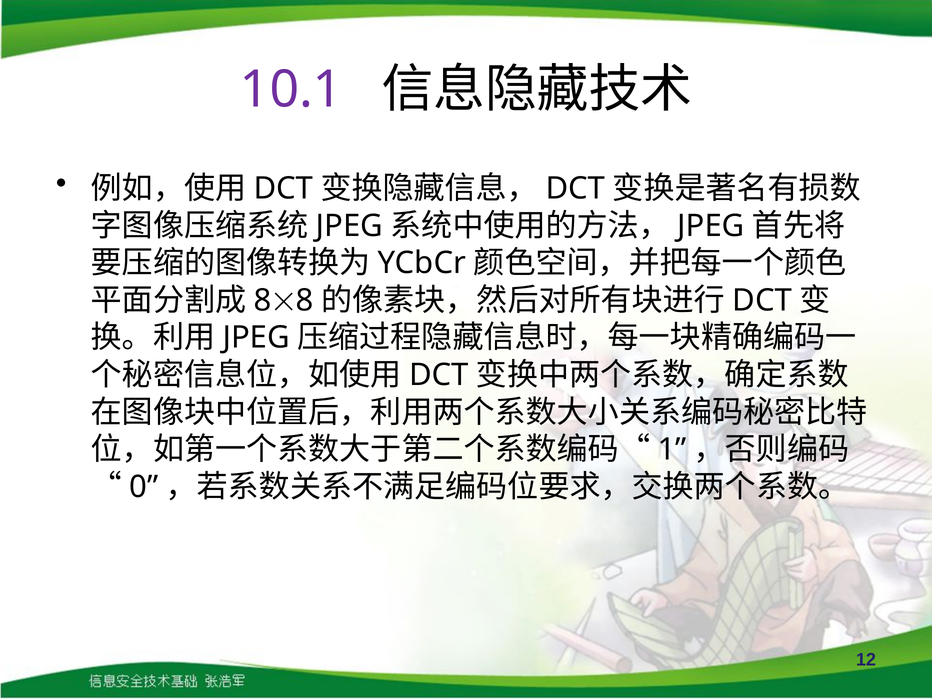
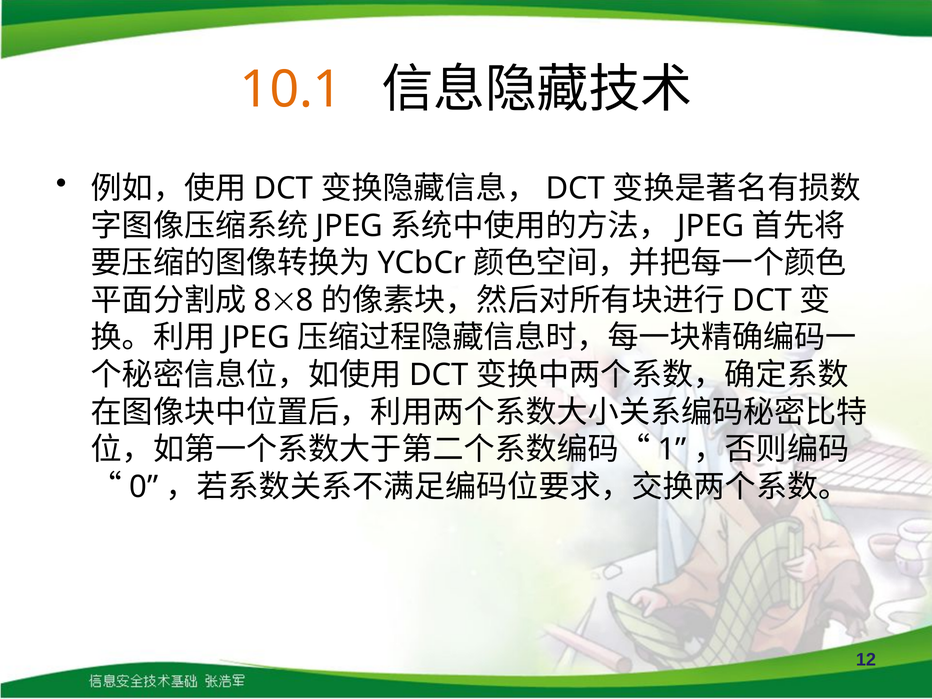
10.1 colour: purple -> orange
